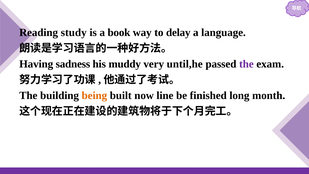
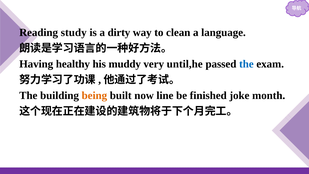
book: book -> dirty
delay: delay -> clean
sadness: sadness -> healthy
the at (246, 64) colour: purple -> blue
long: long -> joke
